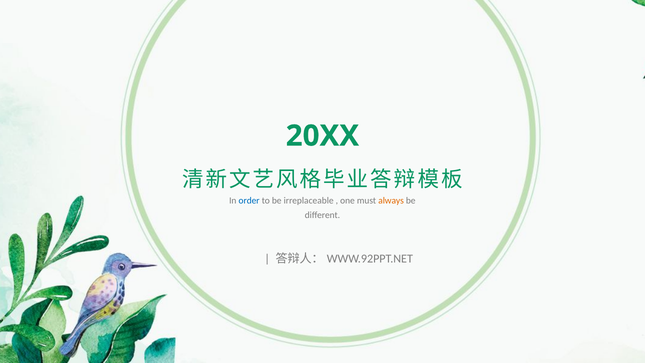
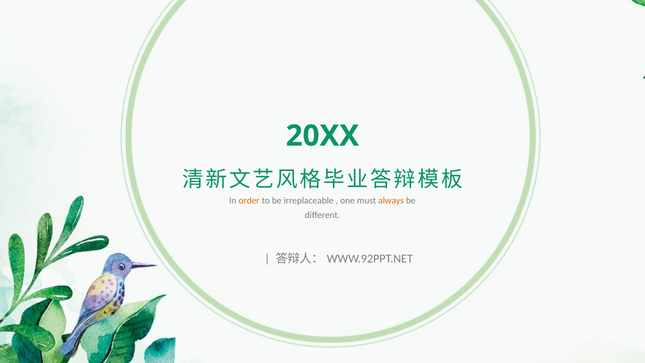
order colour: blue -> orange
